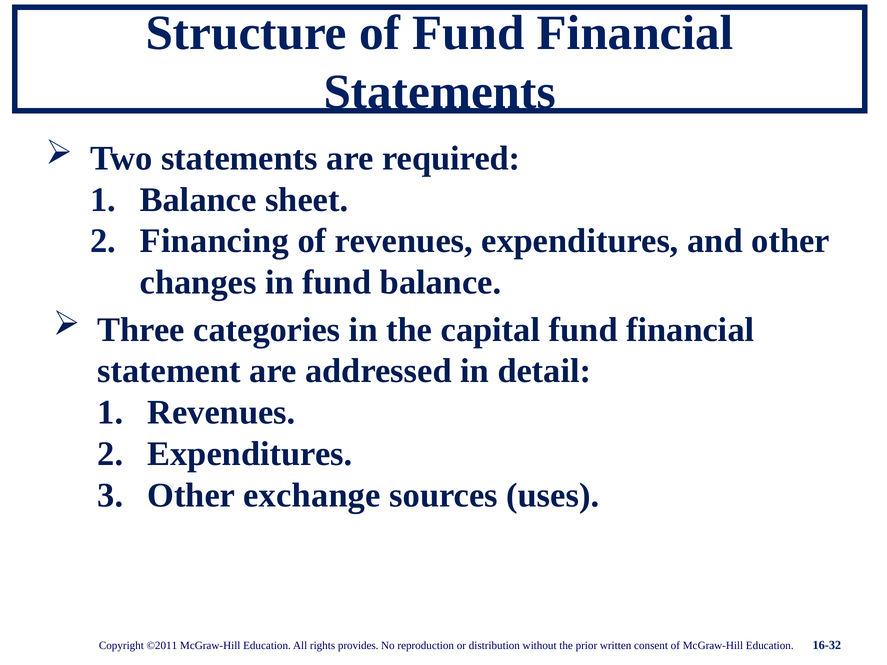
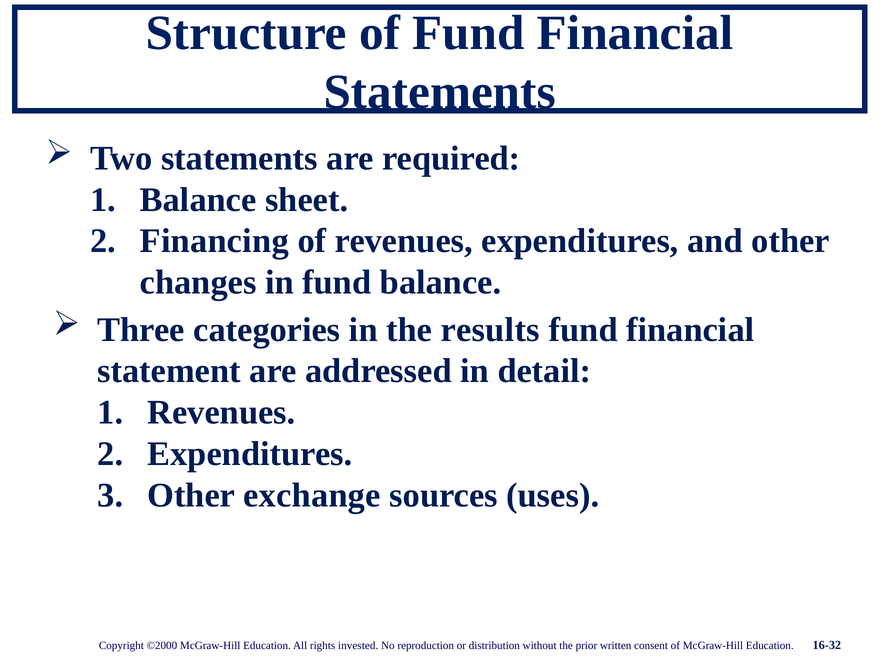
capital: capital -> results
©2011: ©2011 -> ©2000
provides: provides -> invested
